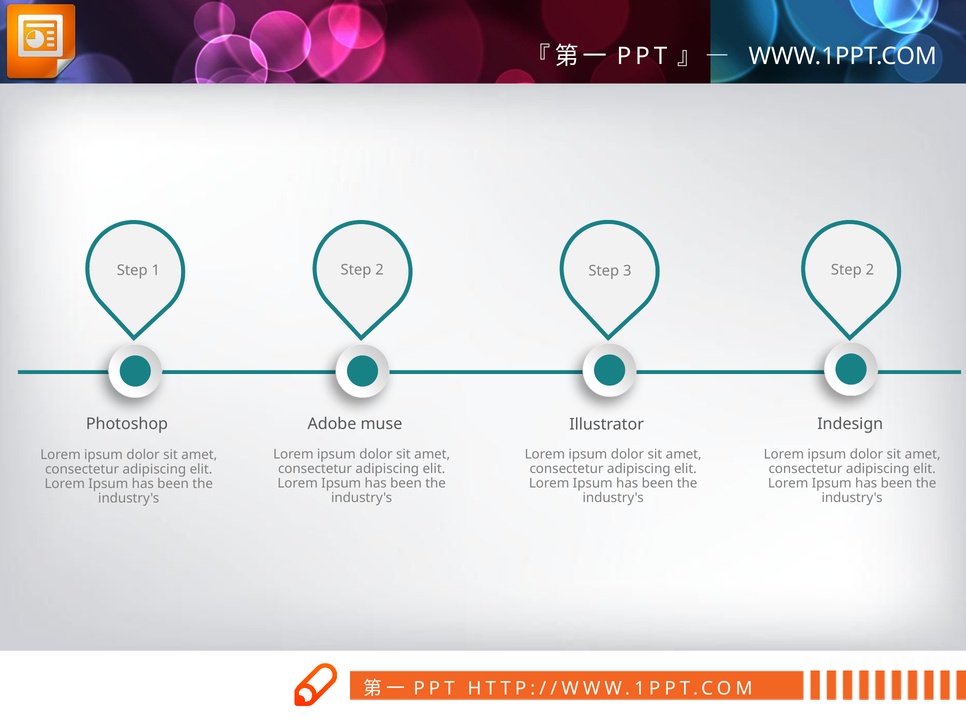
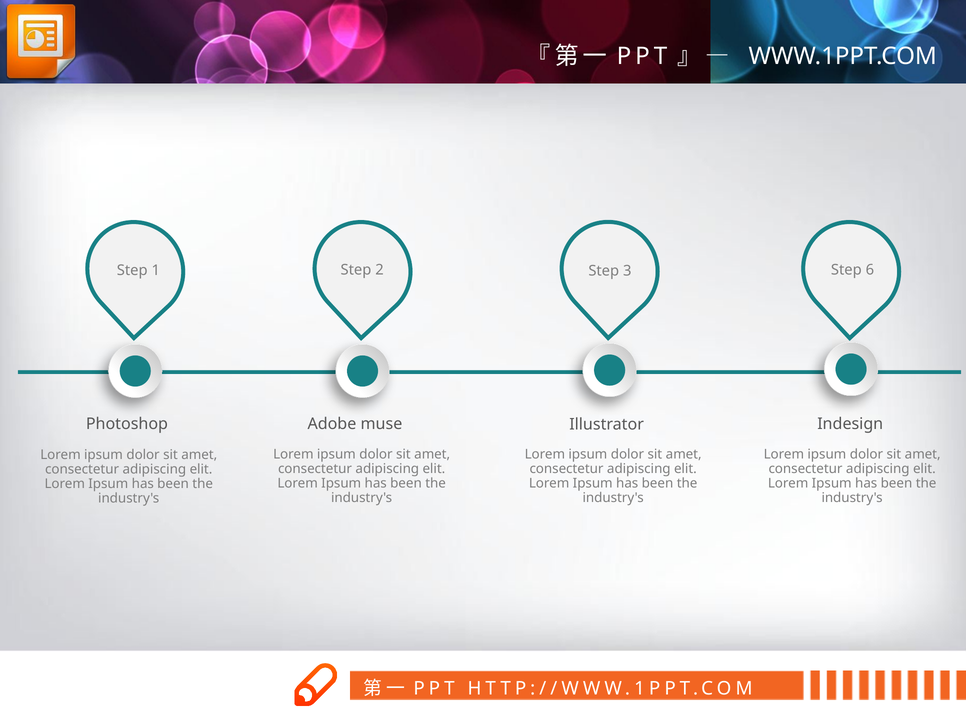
3 Step 2: 2 -> 6
